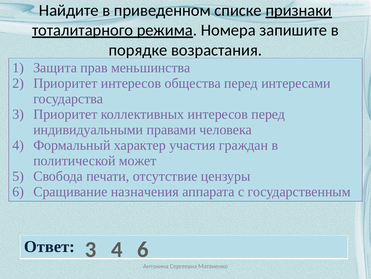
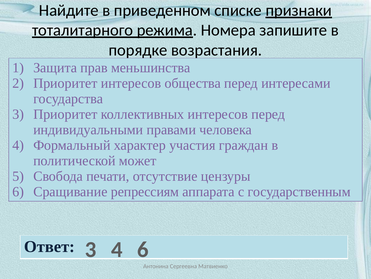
назначения: назначения -> репрессиям
